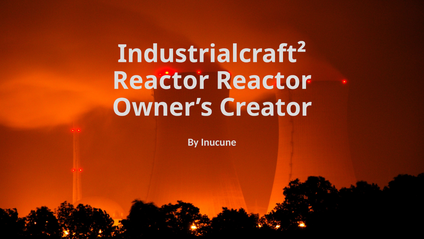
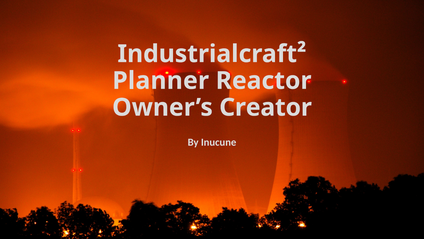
Reactor at (161, 81): Reactor -> Planner
